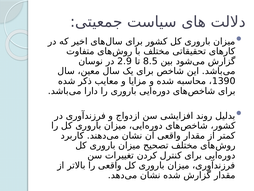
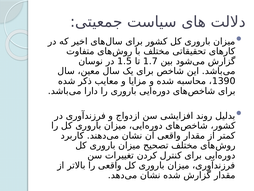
2.9: 2.9 -> 1.5
8.5: 8.5 -> 1.7
